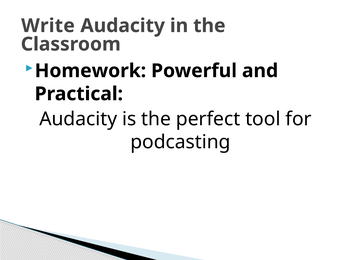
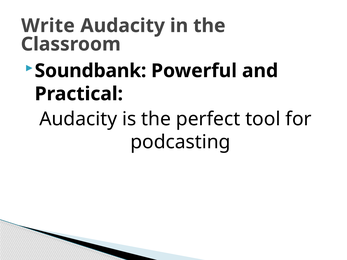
Homework: Homework -> Soundbank
